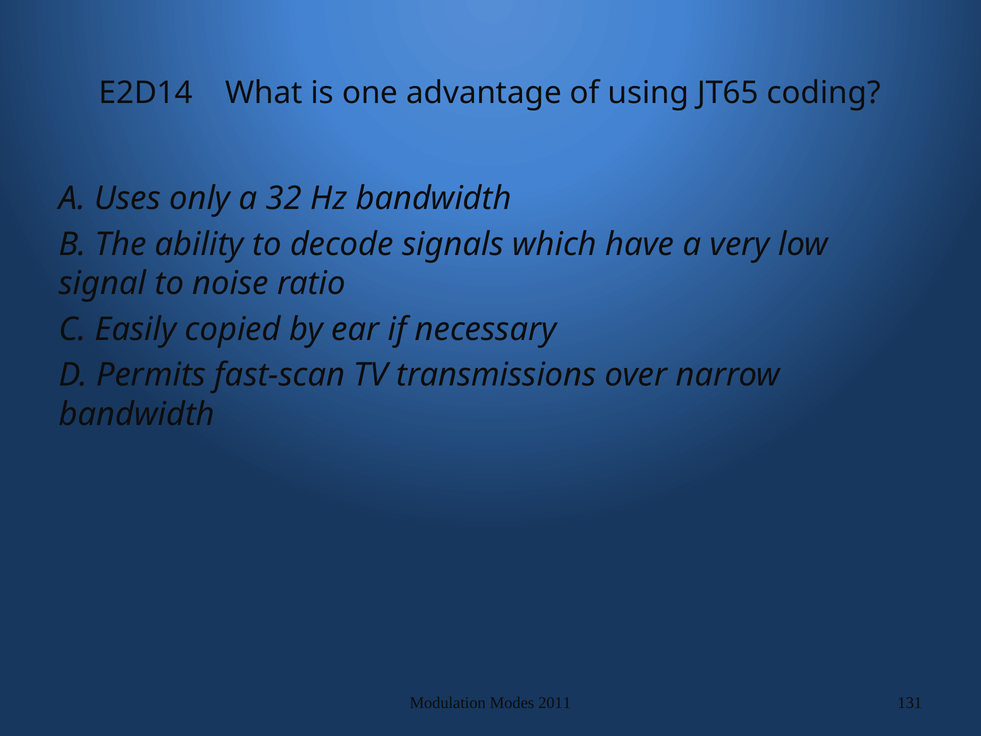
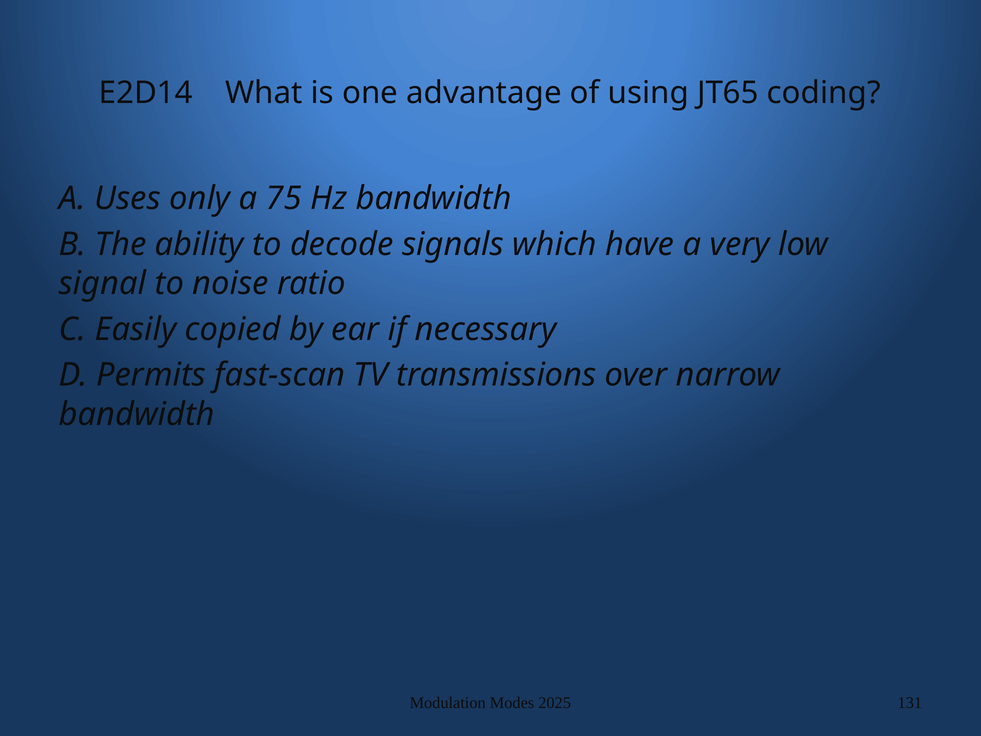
32: 32 -> 75
2011: 2011 -> 2025
